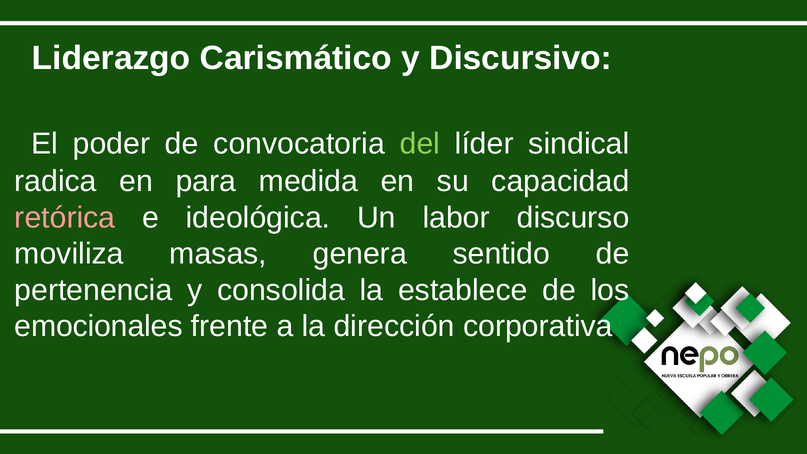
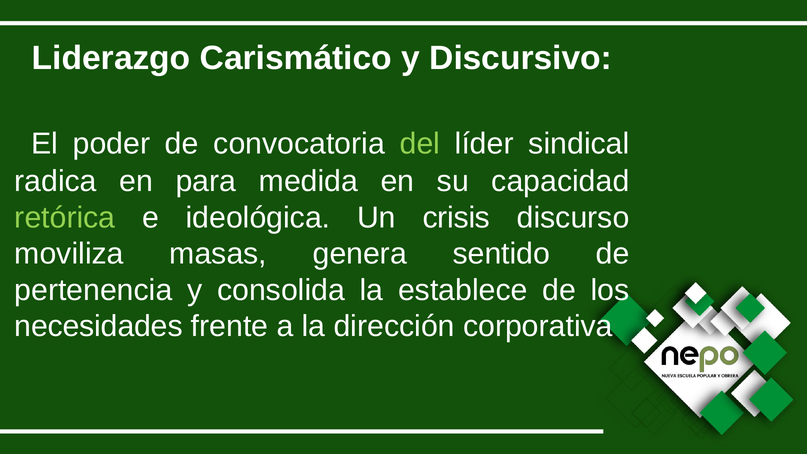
retórica colour: pink -> light green
labor: labor -> crisis
emocionales: emocionales -> necesidades
